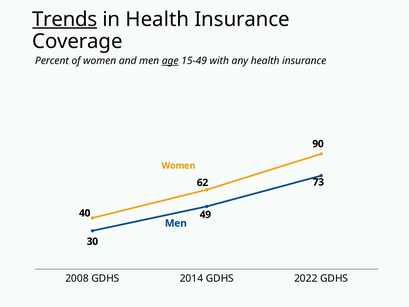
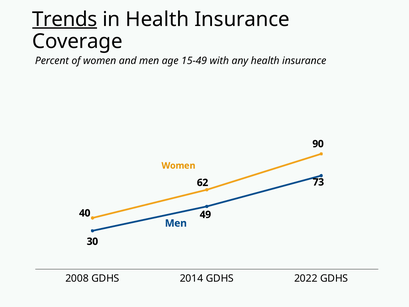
age underline: present -> none
